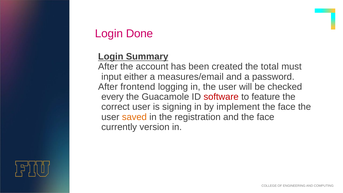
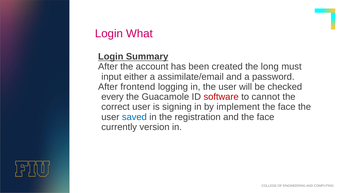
Done: Done -> What
total: total -> long
measures/email: measures/email -> assimilate/email
feature: feature -> cannot
saved colour: orange -> blue
